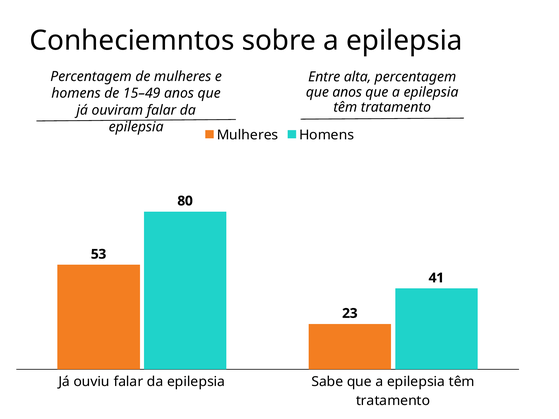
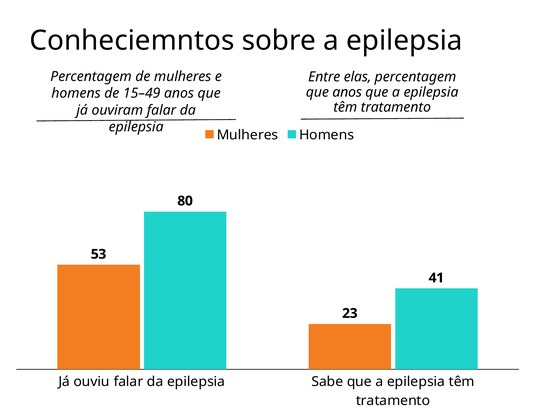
alta: alta -> elas
